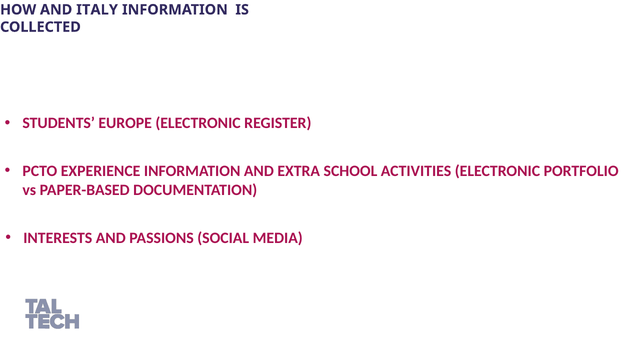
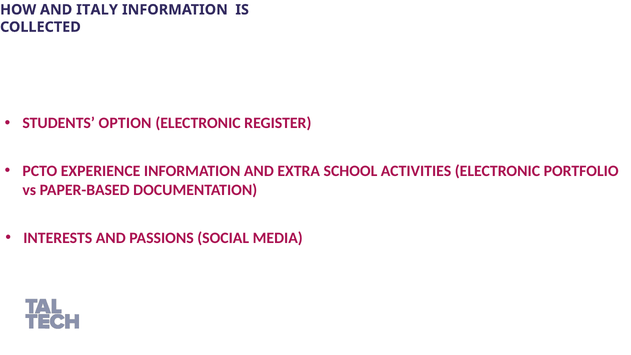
EUROPE: EUROPE -> OPTION
